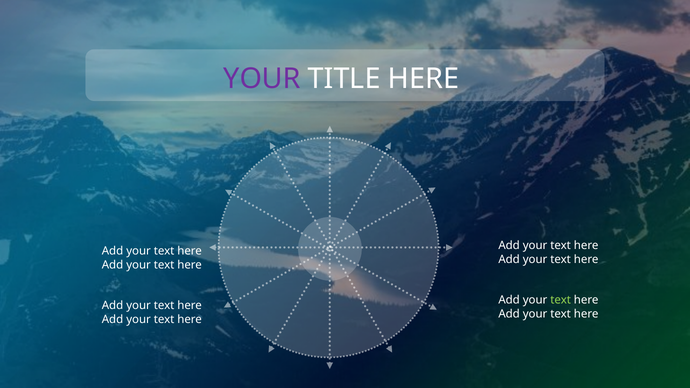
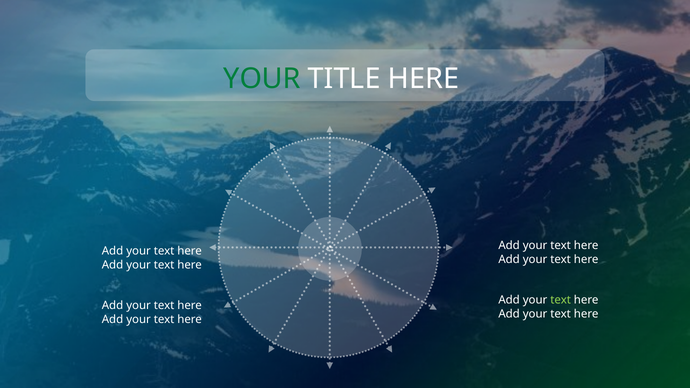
YOUR at (262, 79) colour: purple -> green
